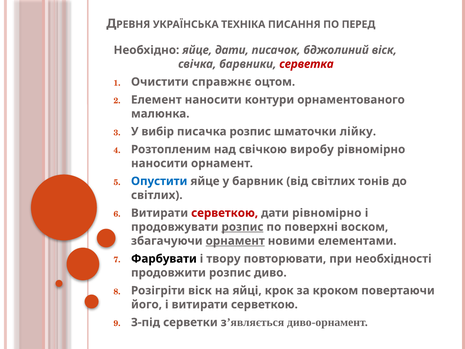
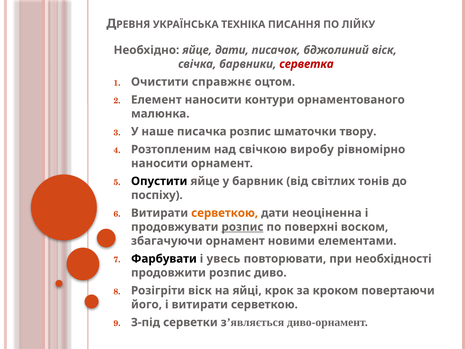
ПЕРЕД: ПЕРЕД -> ЛІЙКУ
вибір: вибір -> наше
лійку: лійку -> твору
Опустити colour: blue -> black
світлих at (157, 195): світлих -> поспіху
серветкою at (225, 213) colour: red -> orange
дати рівномірно: рівномірно -> неоціненна
орнамент at (235, 241) underline: present -> none
твору: твору -> увесь
